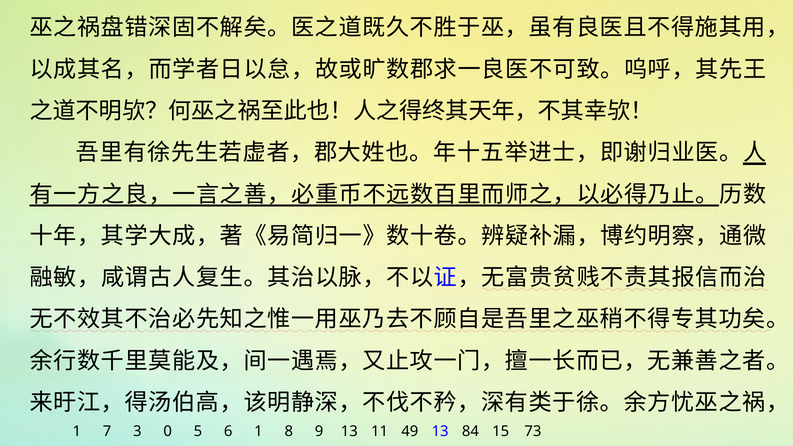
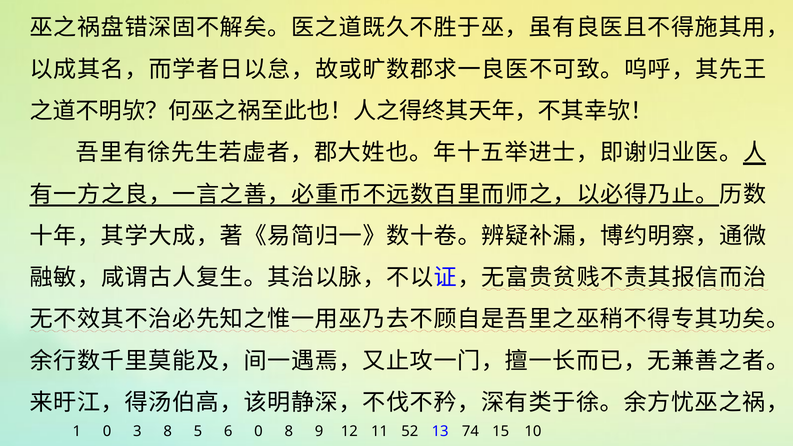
1 7: 7 -> 0
3 0: 0 -> 8
6 1: 1 -> 0
9 13: 13 -> 12
49: 49 -> 52
84: 84 -> 74
73: 73 -> 10
